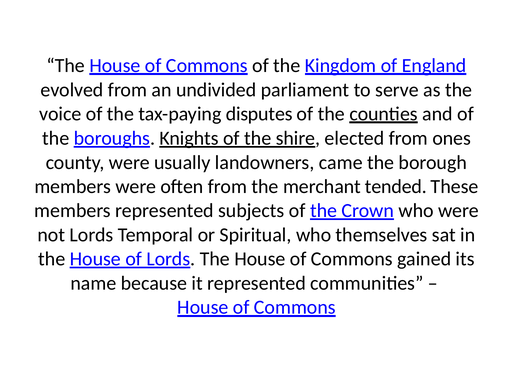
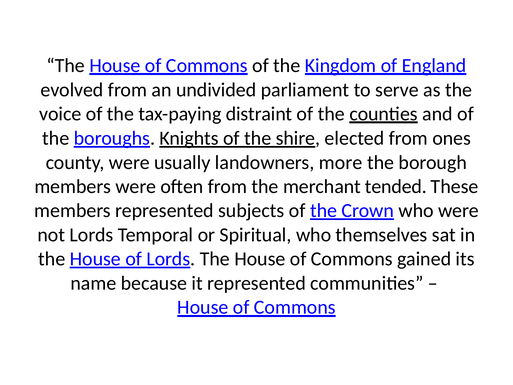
disputes: disputes -> distraint
came: came -> more
